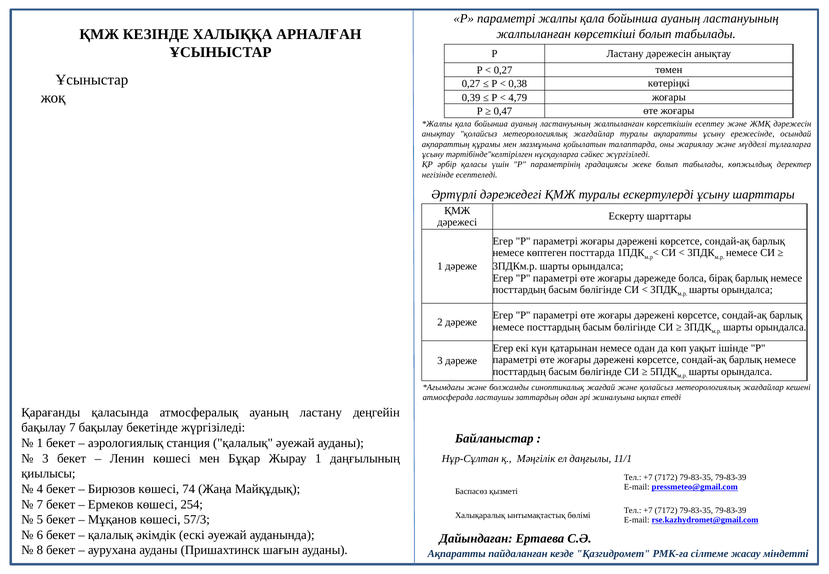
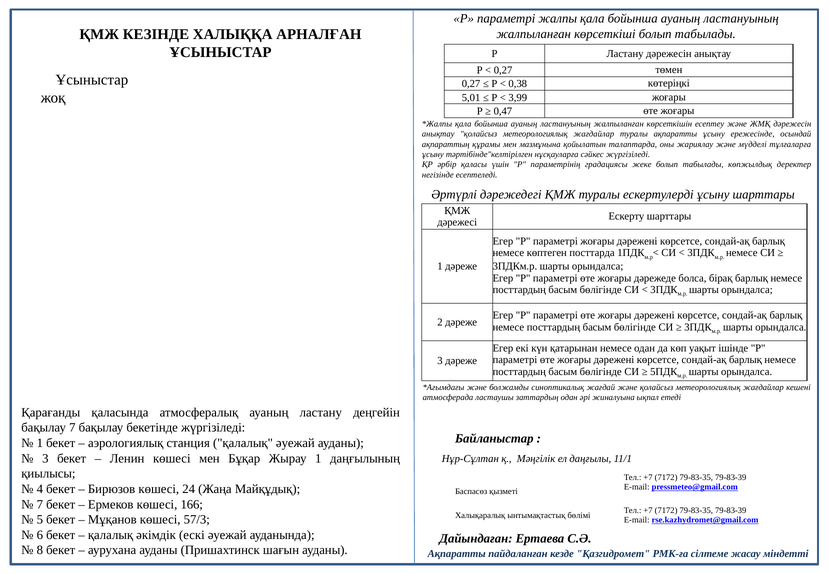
0,39: 0,39 -> 5,01
4,79: 4,79 -> 3,99
74: 74 -> 24
254: 254 -> 166
